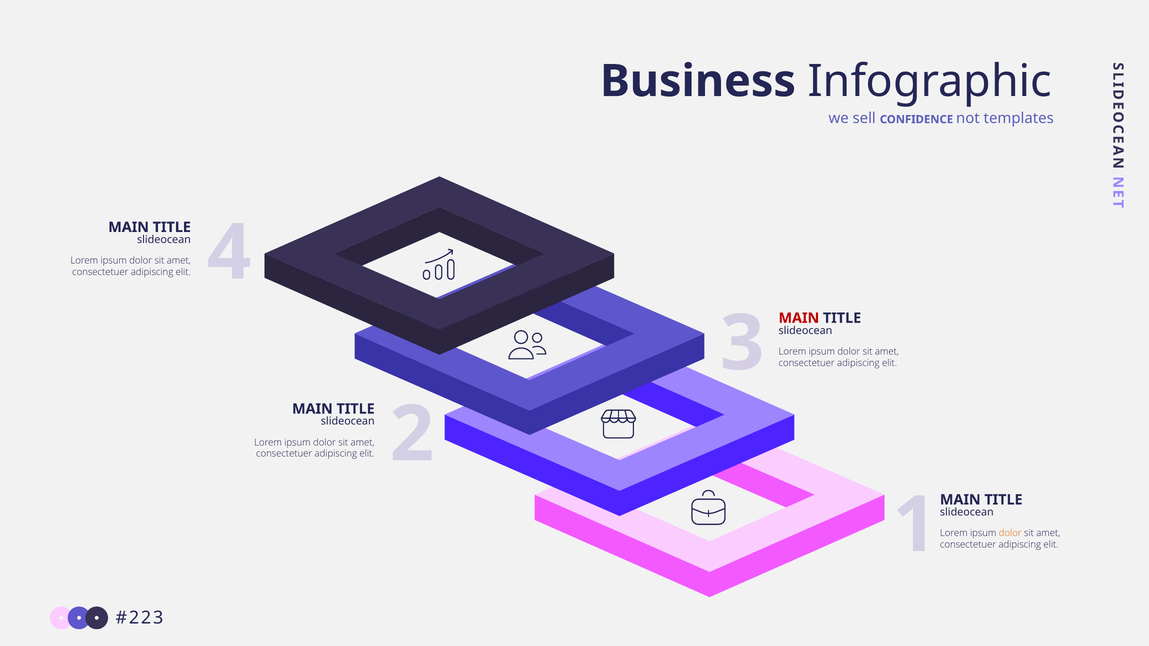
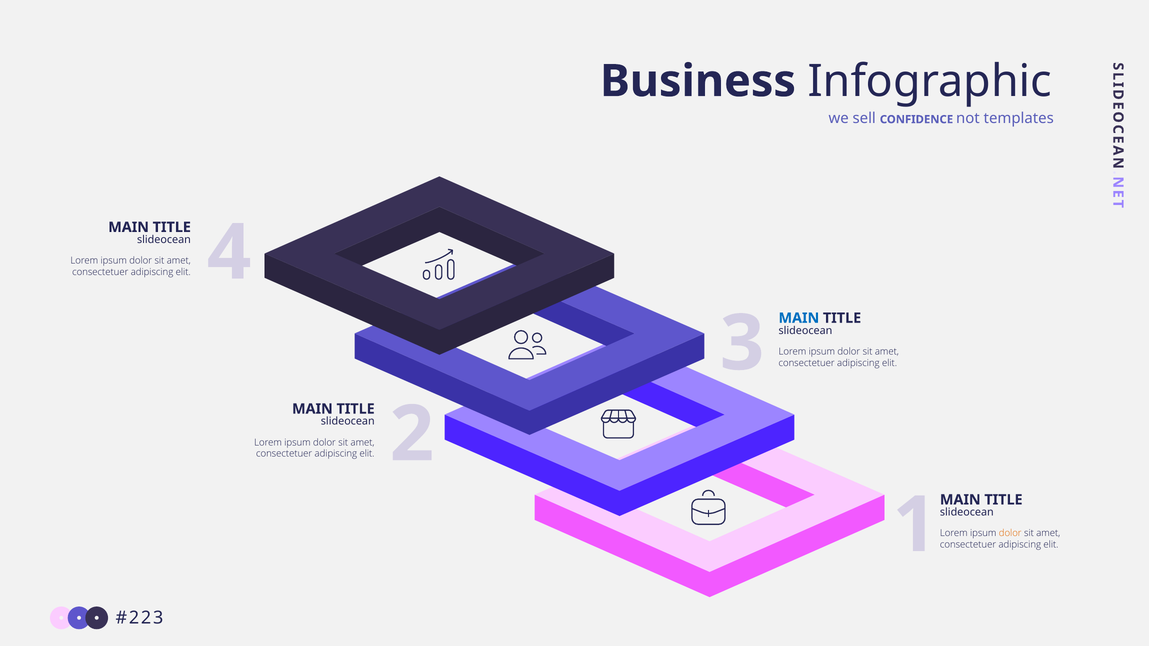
MAIN at (799, 318) colour: red -> blue
